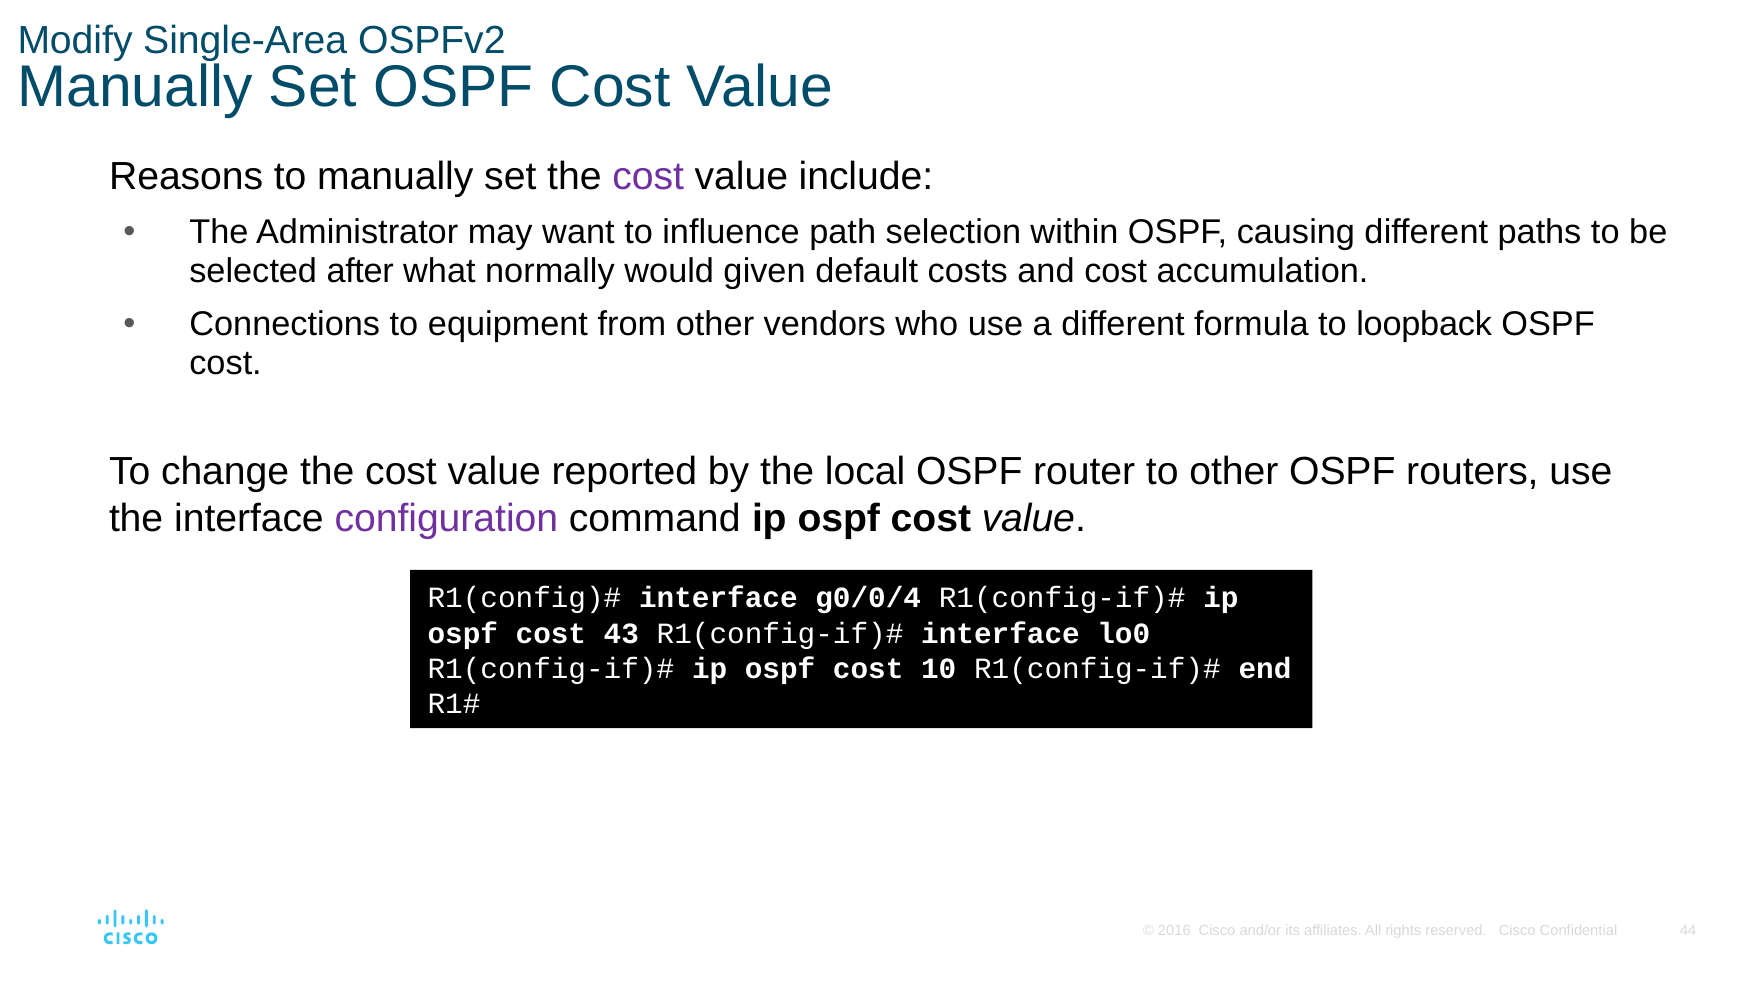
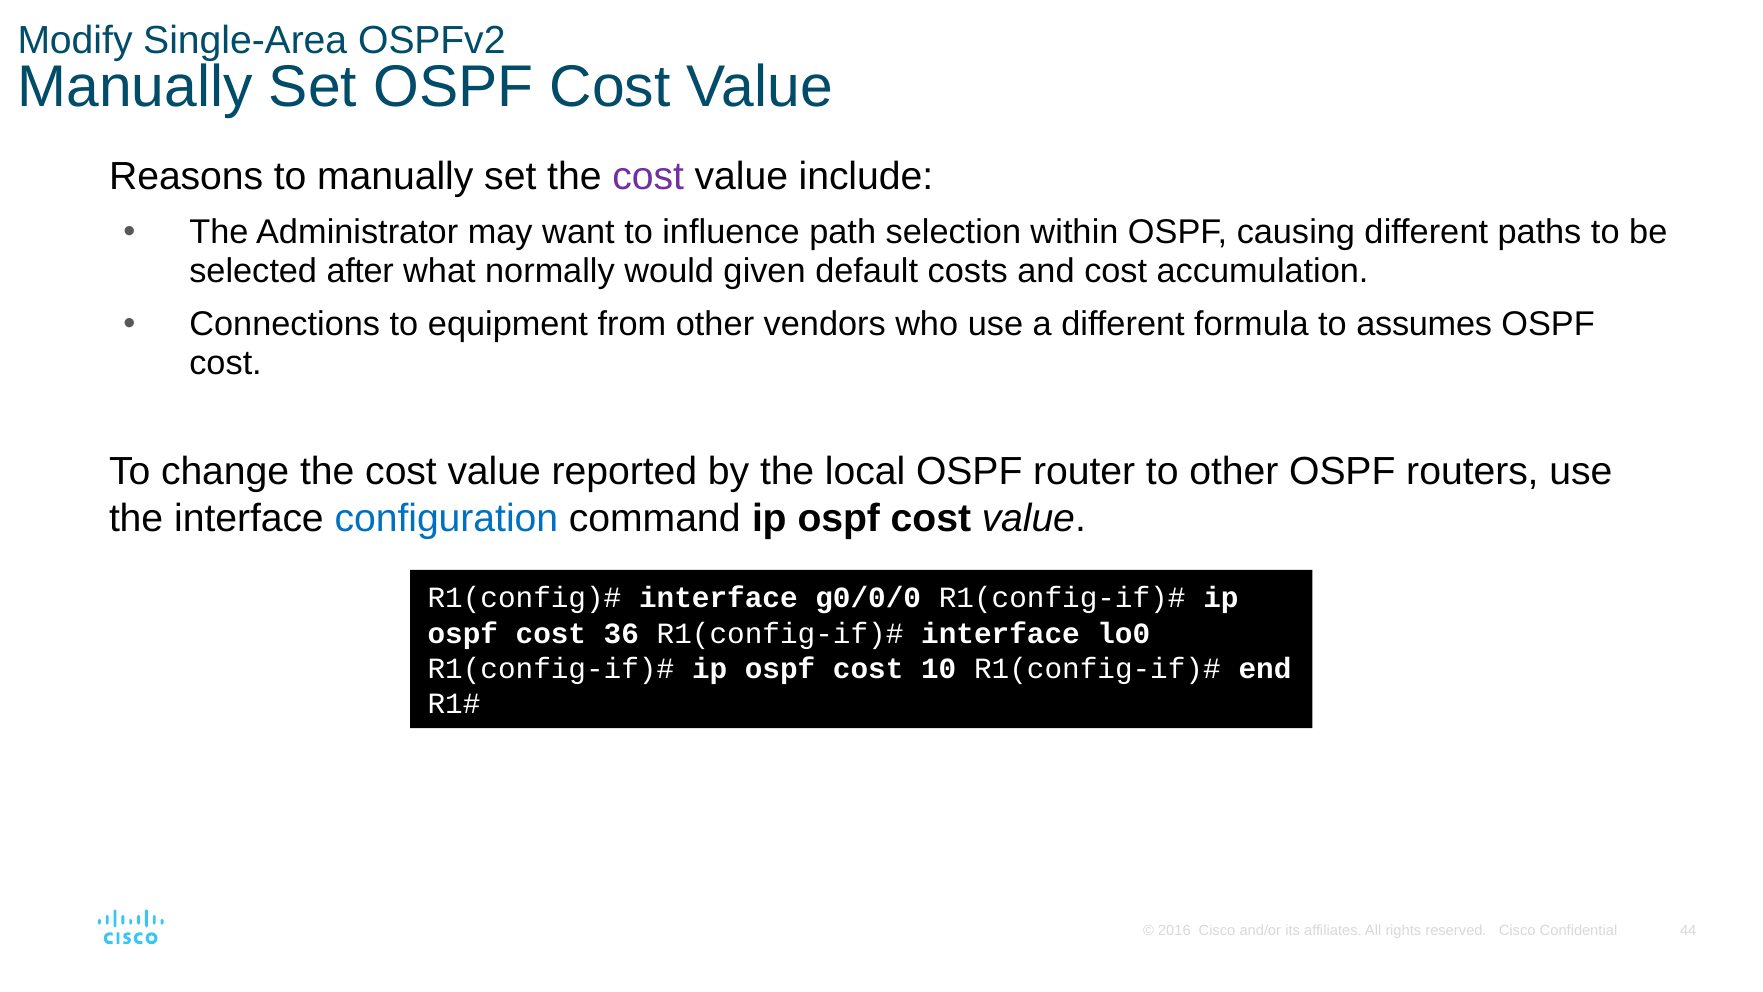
loopback: loopback -> assumes
configuration colour: purple -> blue
g0/0/4: g0/0/4 -> g0/0/0
43: 43 -> 36
